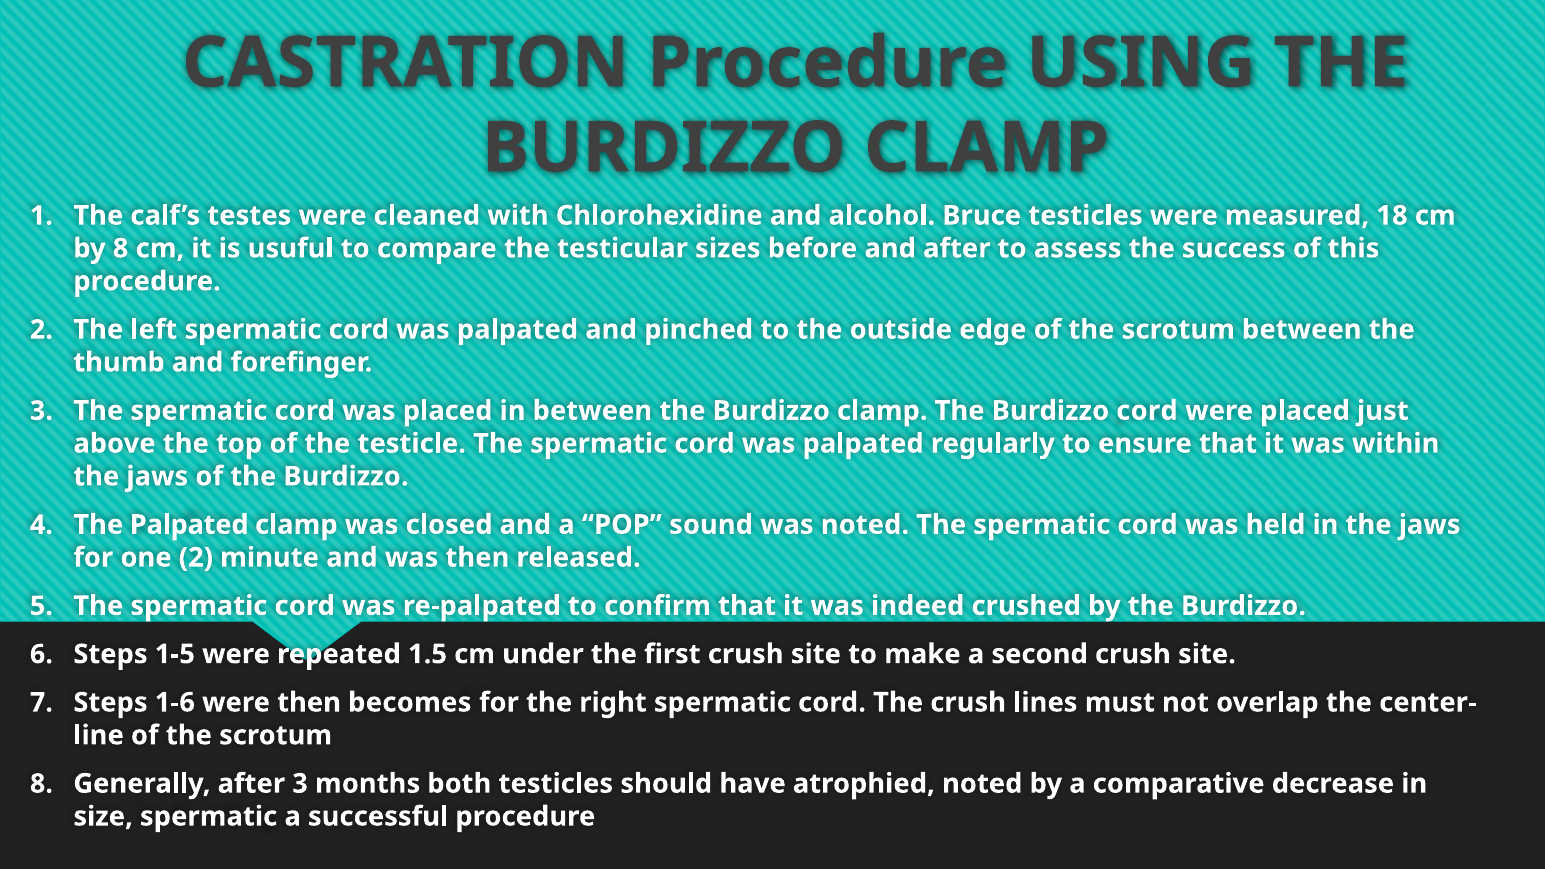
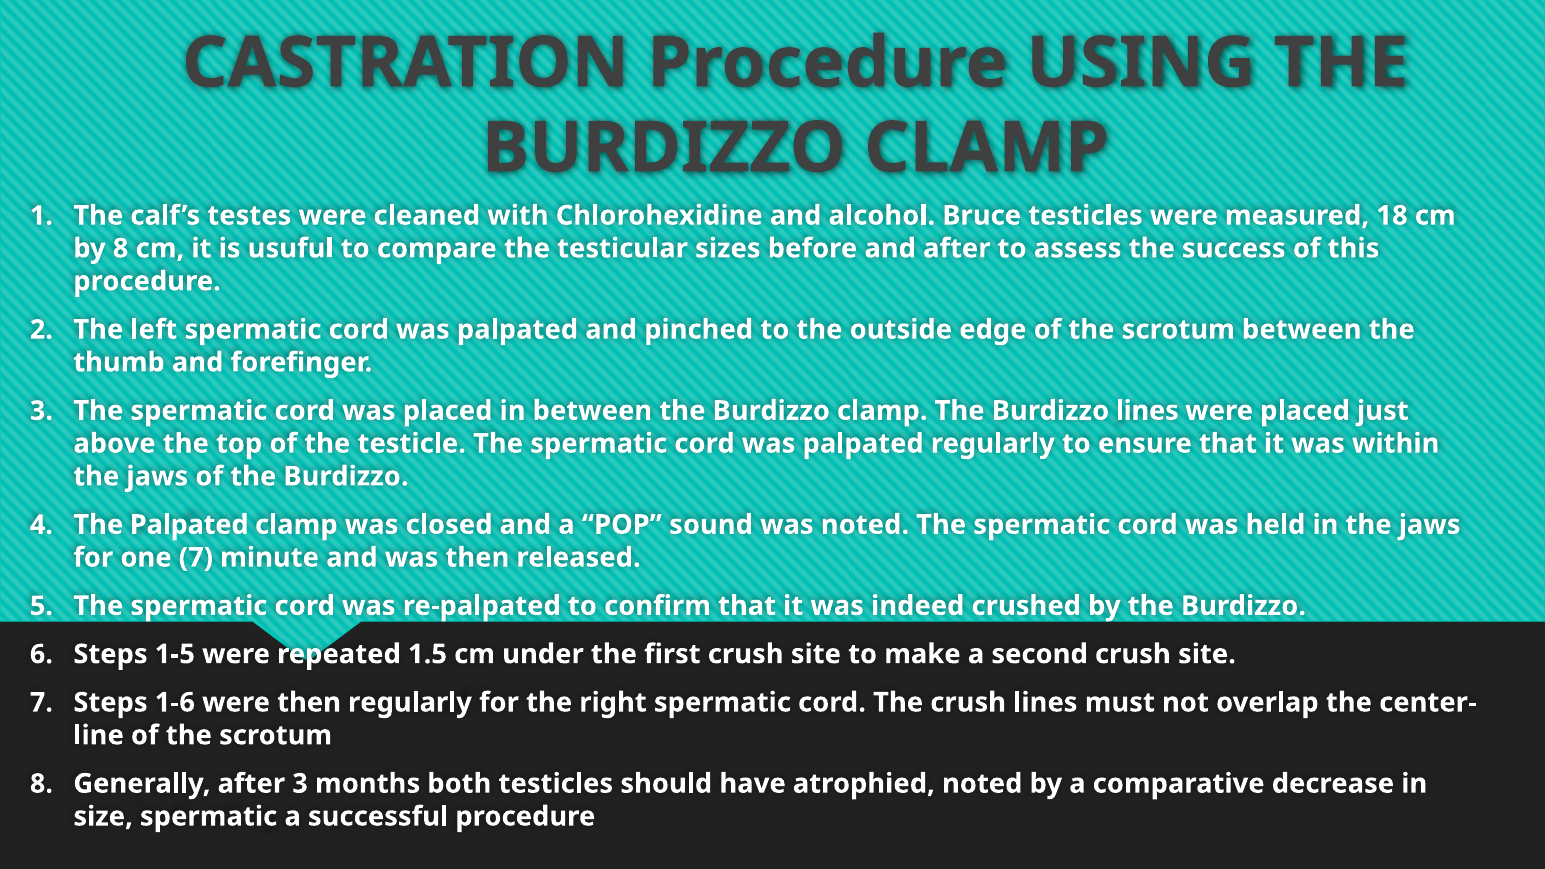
Burdizzo cord: cord -> lines
one 2: 2 -> 7
then becomes: becomes -> regularly
